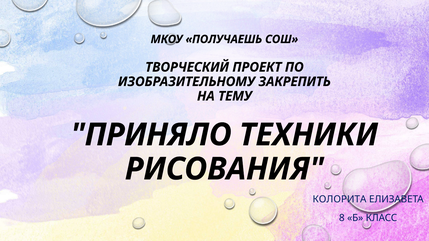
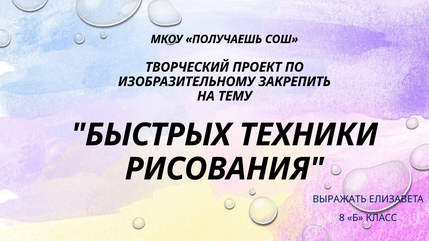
ПРИНЯЛО: ПРИНЯЛО -> БЫСТРЫХ
КОЛОРИТА: КОЛОРИТА -> ВЫРАЖАТЬ
